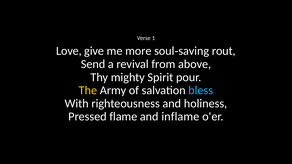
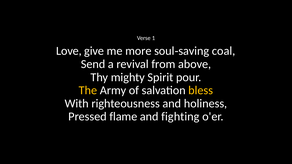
rout: rout -> coal
bless colour: light blue -> yellow
inflame: inflame -> fighting
